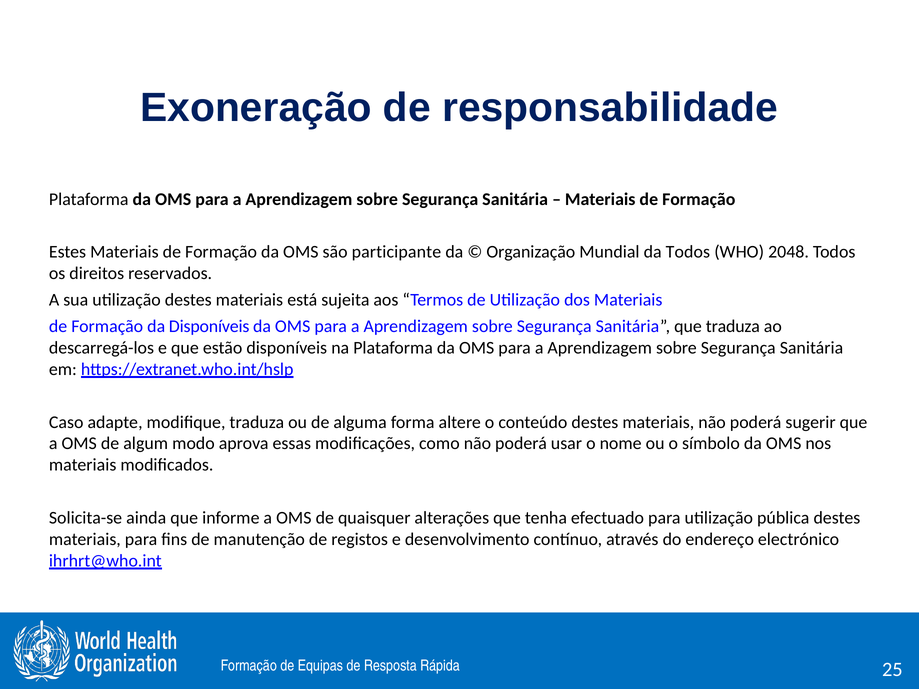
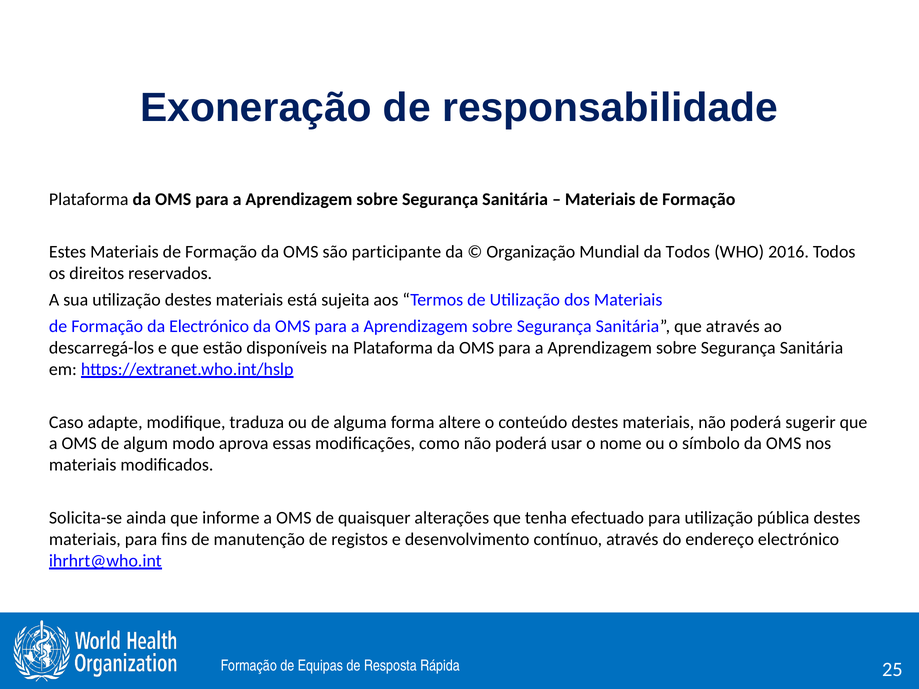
2048: 2048 -> 2016
da Disponíveis: Disponíveis -> Electrónico
que traduza: traduza -> através
